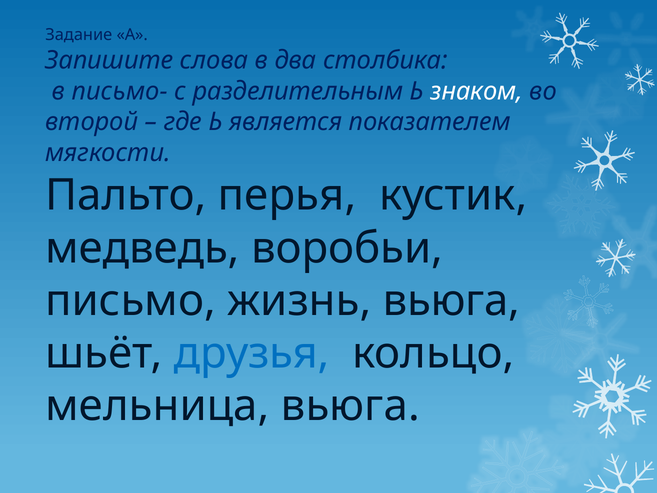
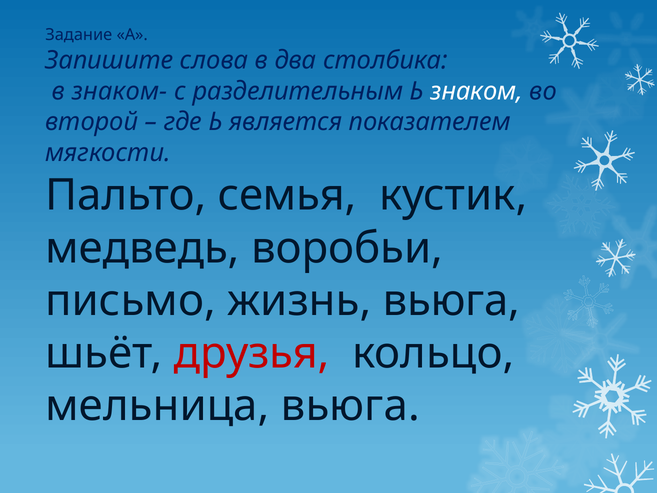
письмо-: письмо- -> знаком-
перья: перья -> семья
друзья colour: blue -> red
